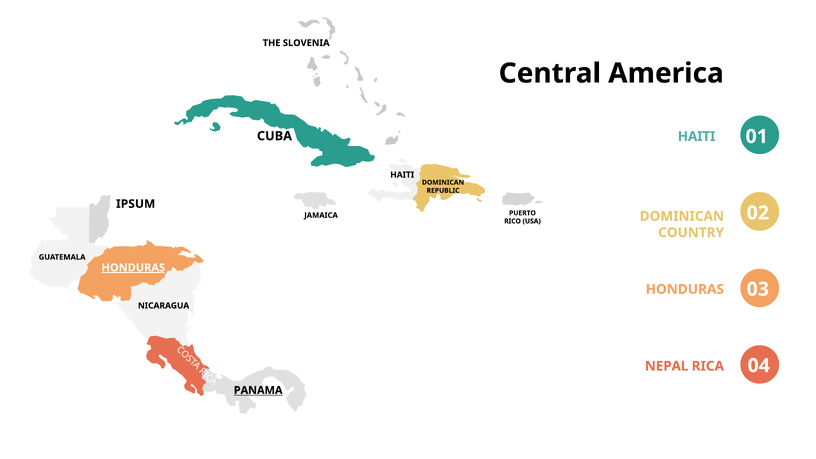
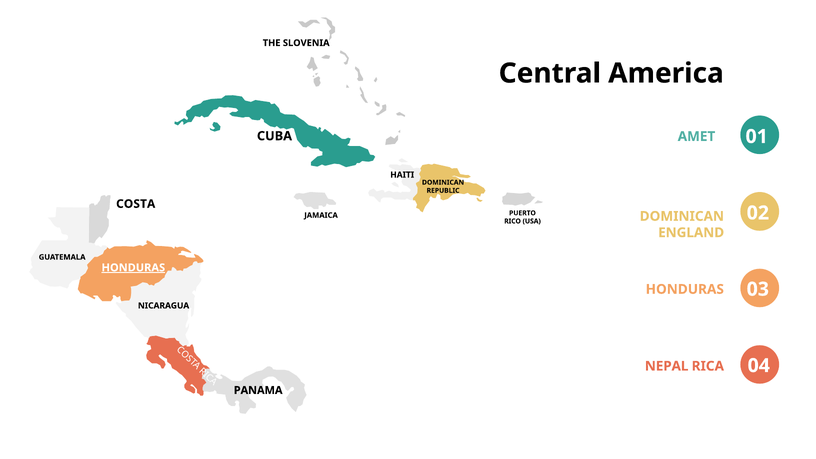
HAITI at (697, 136): HAITI -> AMET
IPSUM: IPSUM -> COSTA
COUNTRY: COUNTRY -> ENGLAND
PANAMA underline: present -> none
